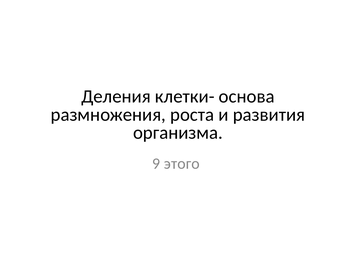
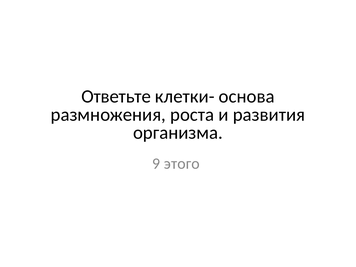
Деления: Деления -> Ответьте
